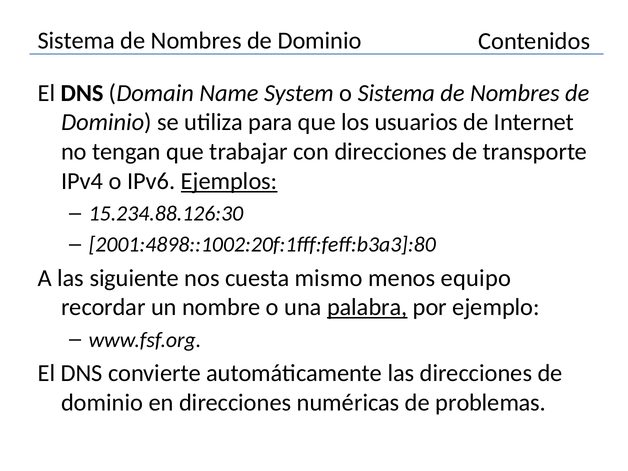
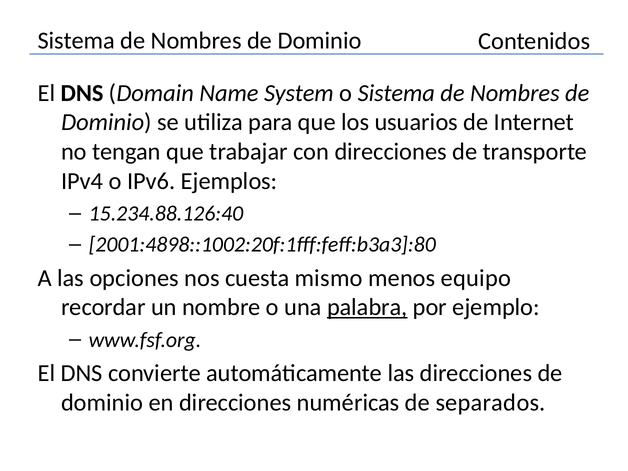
Ejemplos underline: present -> none
15.234.88.126:30: 15.234.88.126:30 -> 15.234.88.126:40
siguiente: siguiente -> opciones
problemas: problemas -> separados
